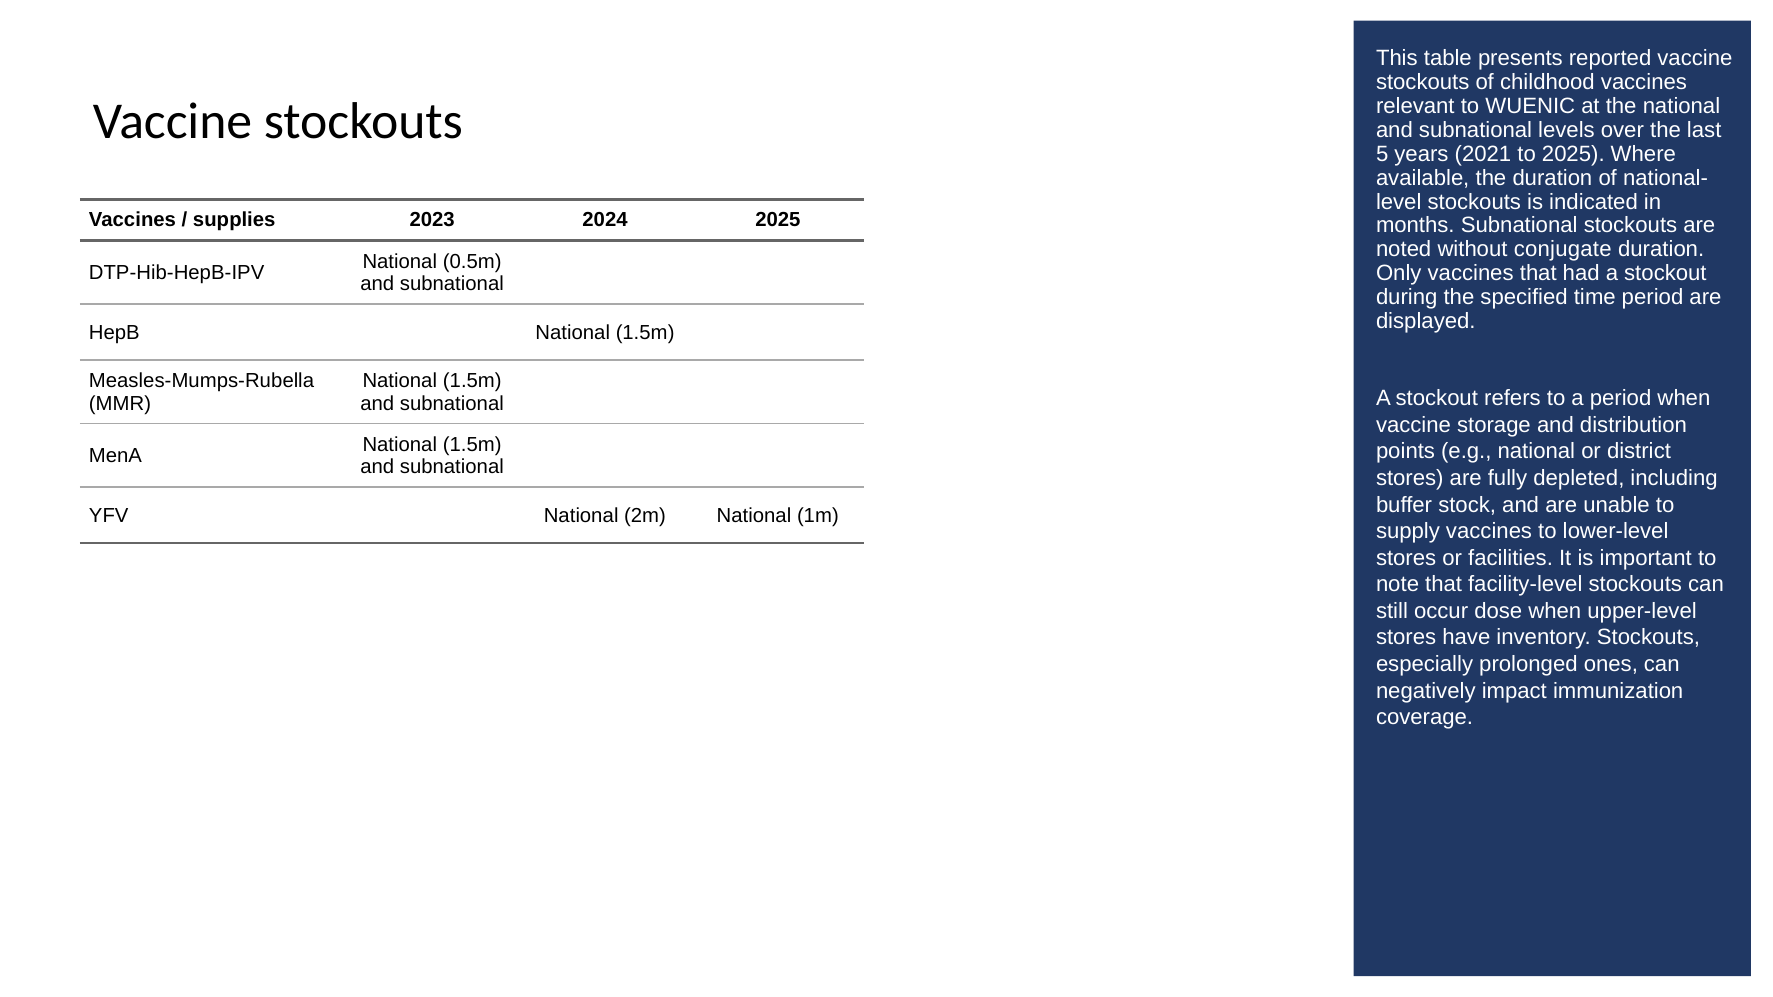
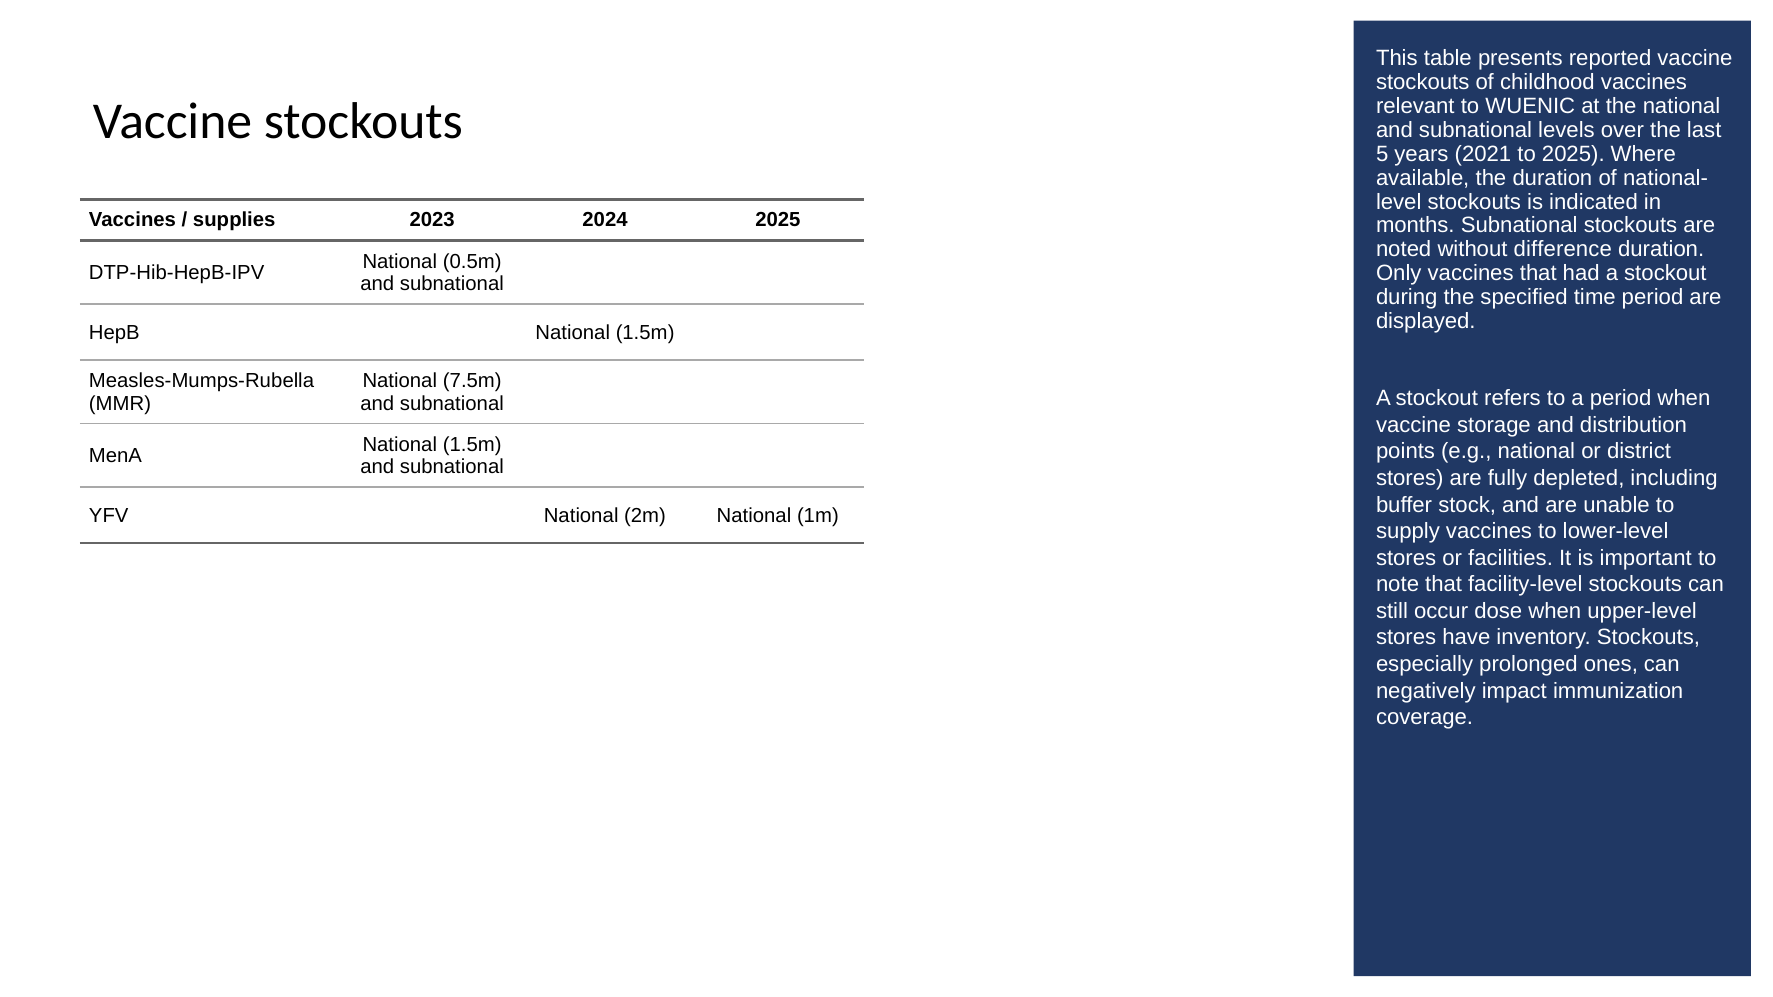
conjugate: conjugate -> difference
1.5m at (472, 381): 1.5m -> 7.5m
